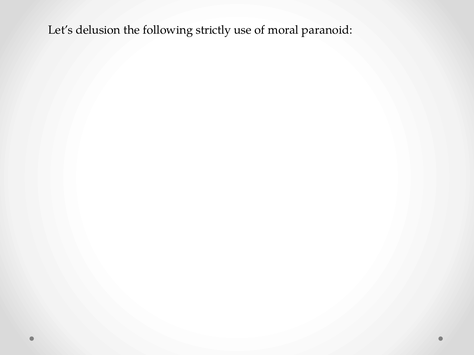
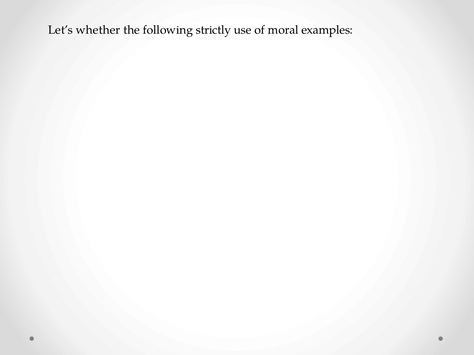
delusion: delusion -> whether
paranoid: paranoid -> examples
